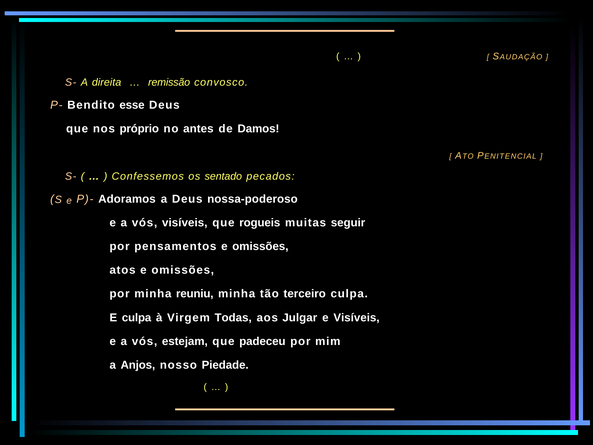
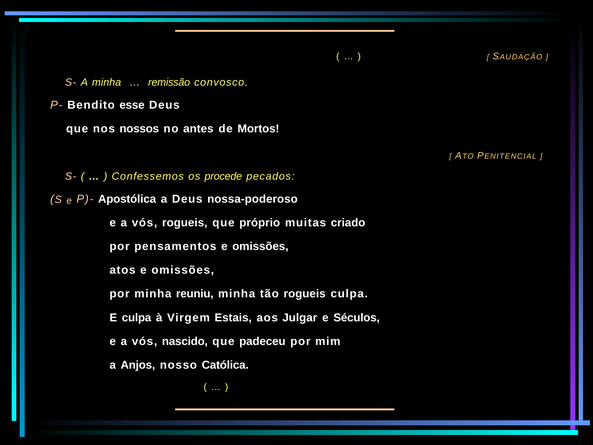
A direita: direita -> minha
próprio: próprio -> nossos
Damos: Damos -> Mortos
sentado: sentado -> procede
Adoramos: Adoramos -> Apostólica
vós visíveis: visíveis -> rogueis
rogueis: rogueis -> próprio
seguir: seguir -> criado
tão terceiro: terceiro -> rogueis
Todas: Todas -> Estais
e Visíveis: Visíveis -> Séculos
estejam: estejam -> nascido
Piedade: Piedade -> Católica
